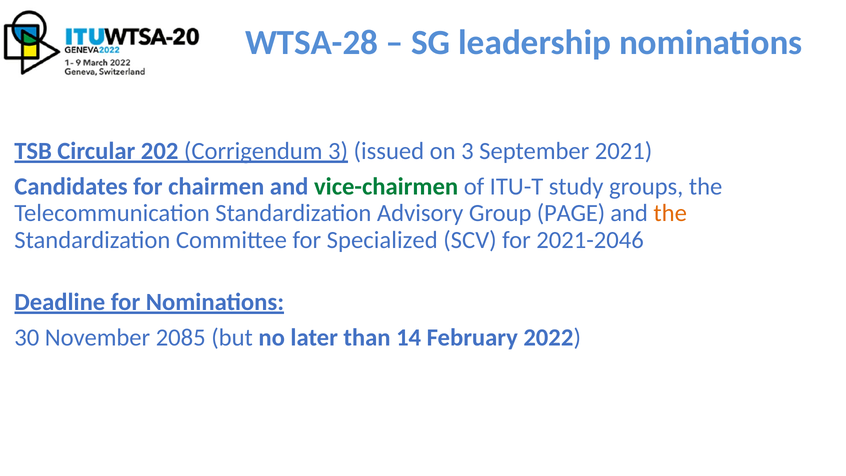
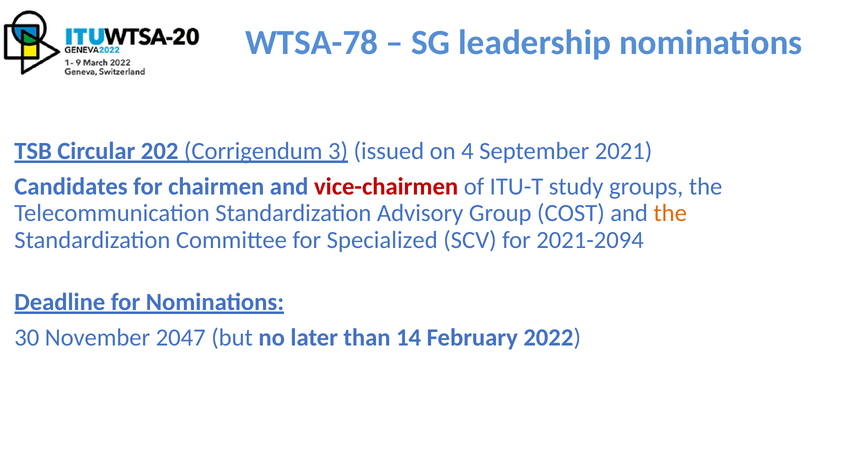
WTSA-28: WTSA-28 -> WTSA-78
on 3: 3 -> 4
vice-chairmen colour: green -> red
PAGE: PAGE -> COST
2021-2046: 2021-2046 -> 2021-2094
2085: 2085 -> 2047
